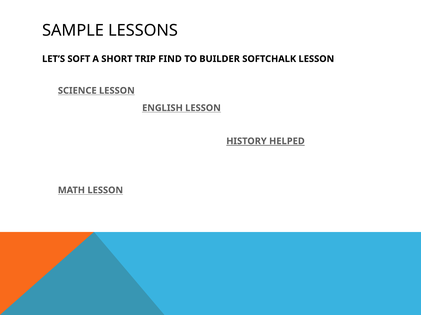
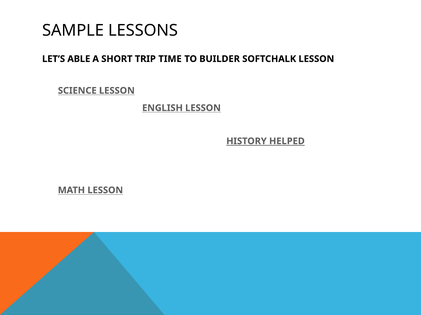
SOFT: SOFT -> ABLE
FIND: FIND -> TIME
